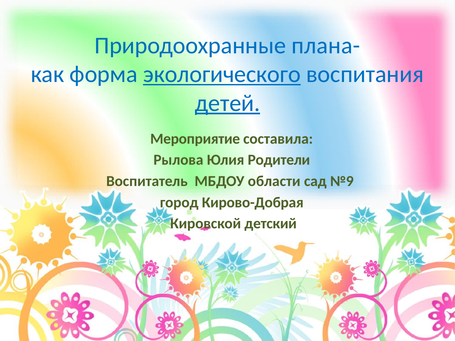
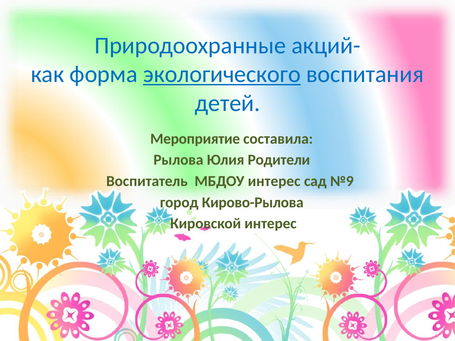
плана-: плана- -> акций-
детей underline: present -> none
МБДОУ области: области -> интерес
Кирово-Добрая: Кирово-Добрая -> Кирово-Рылова
Кировской детский: детский -> интерес
